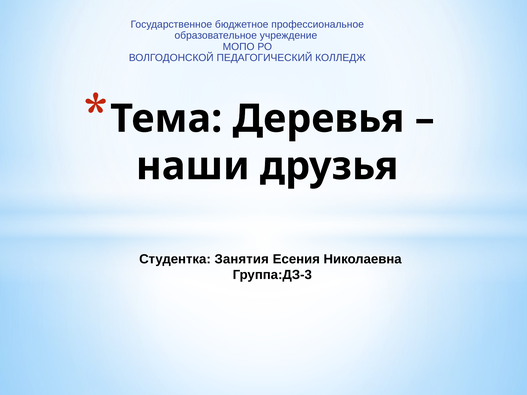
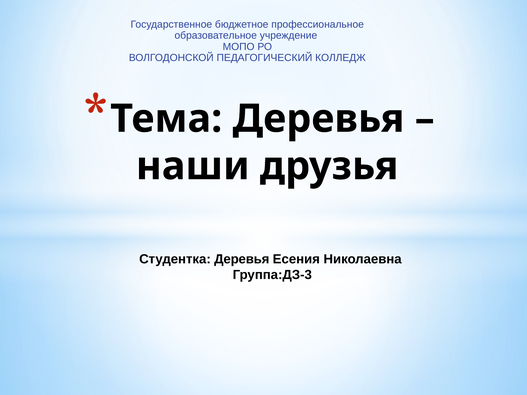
Студентка Занятия: Занятия -> Деревья
